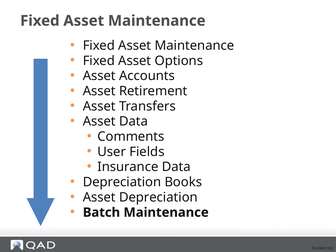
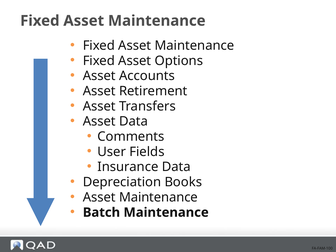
Depreciation at (158, 197): Depreciation -> Maintenance
